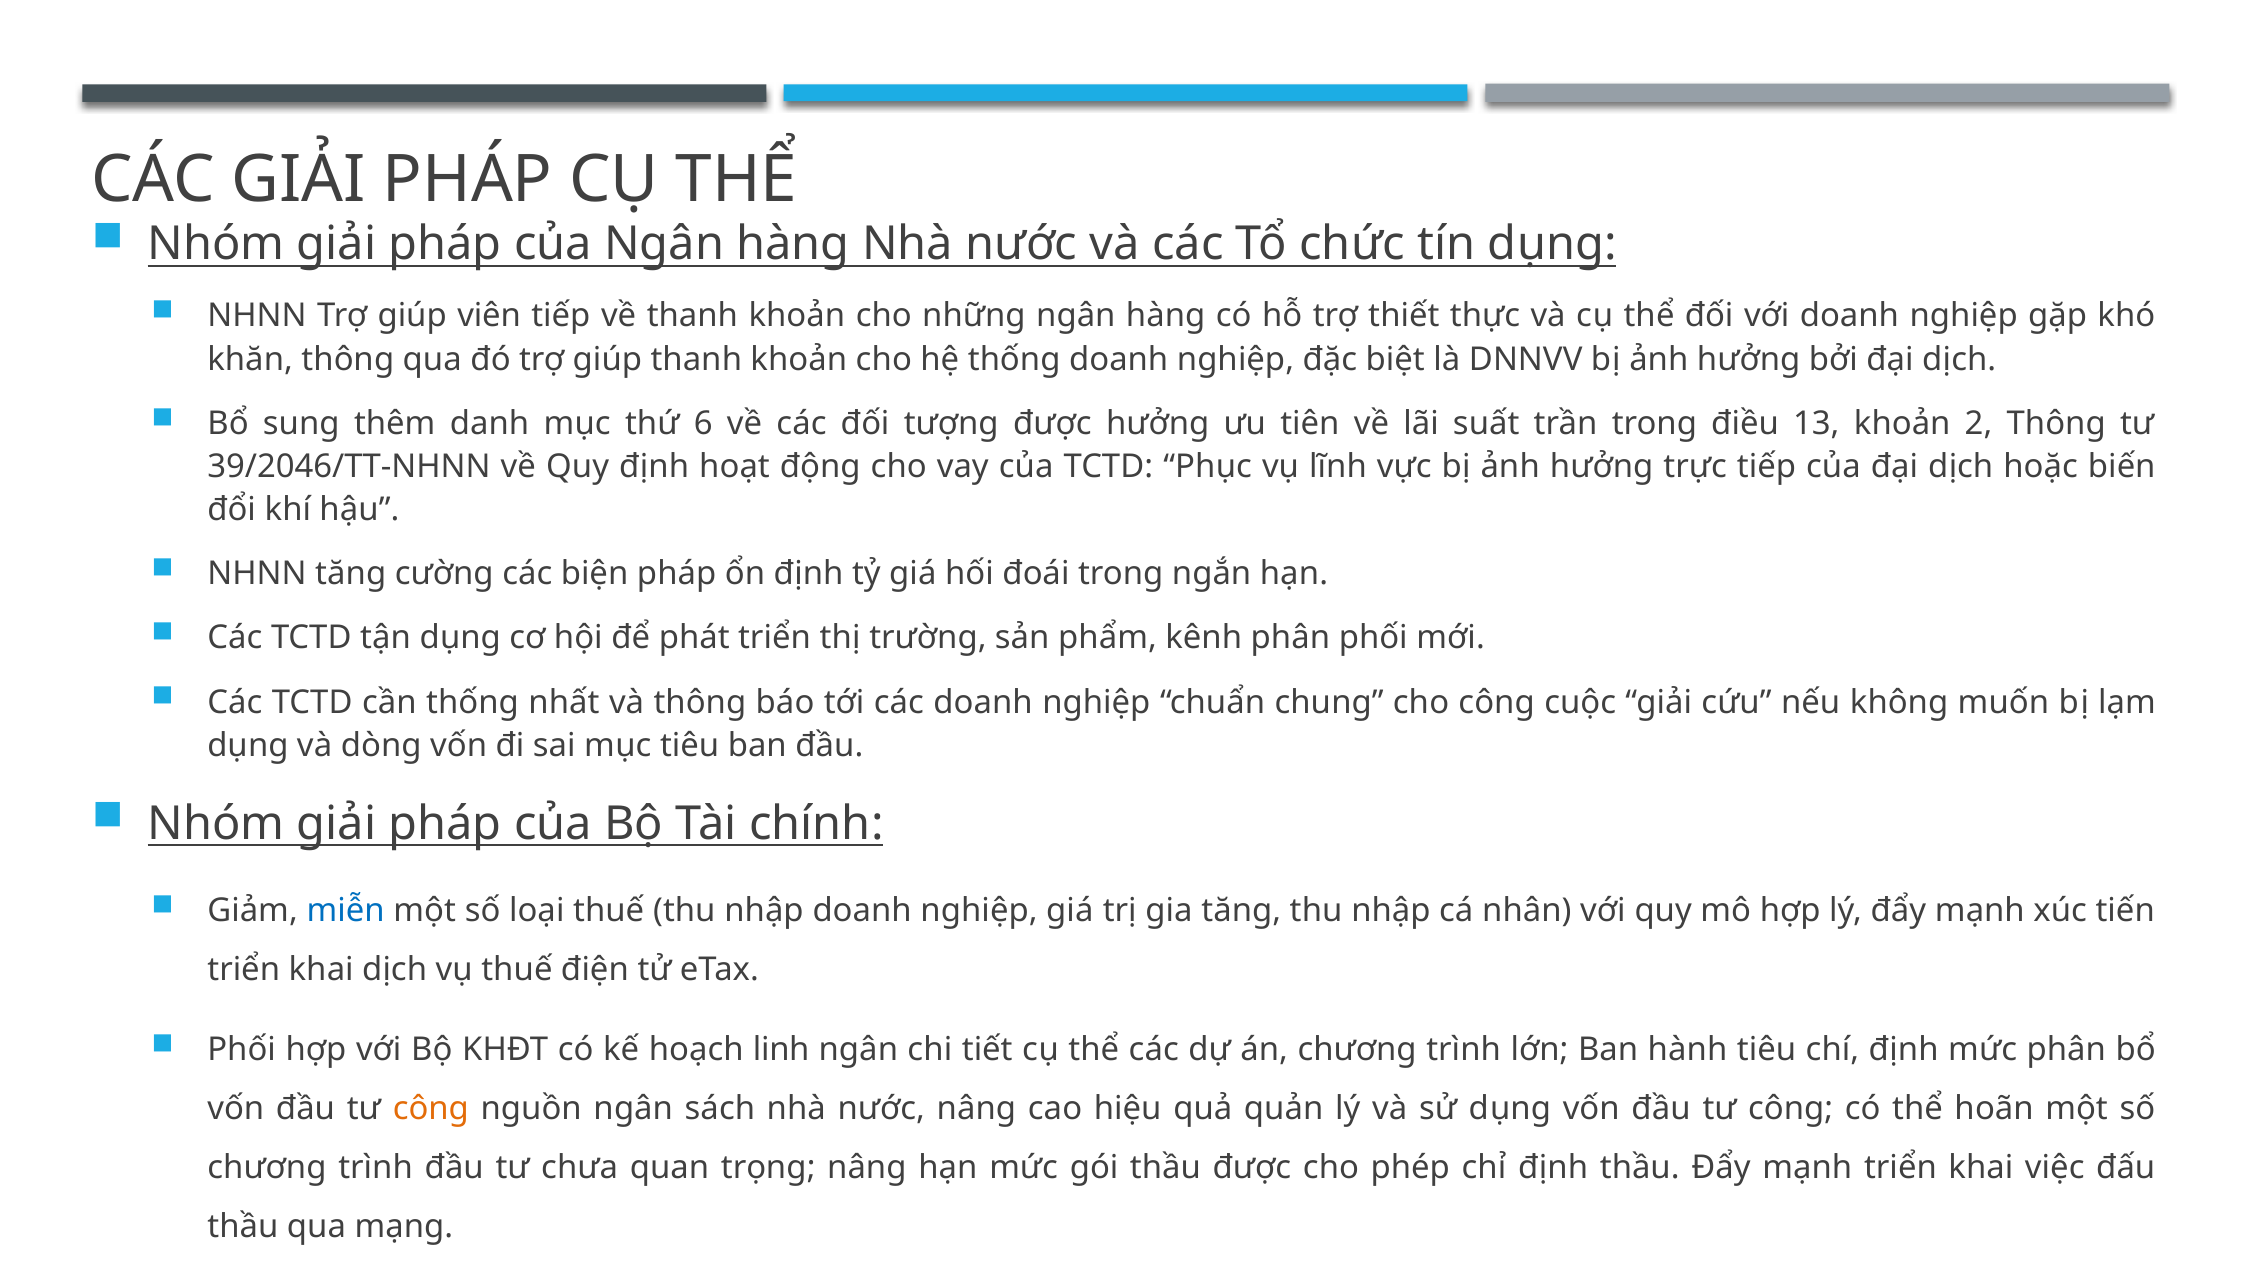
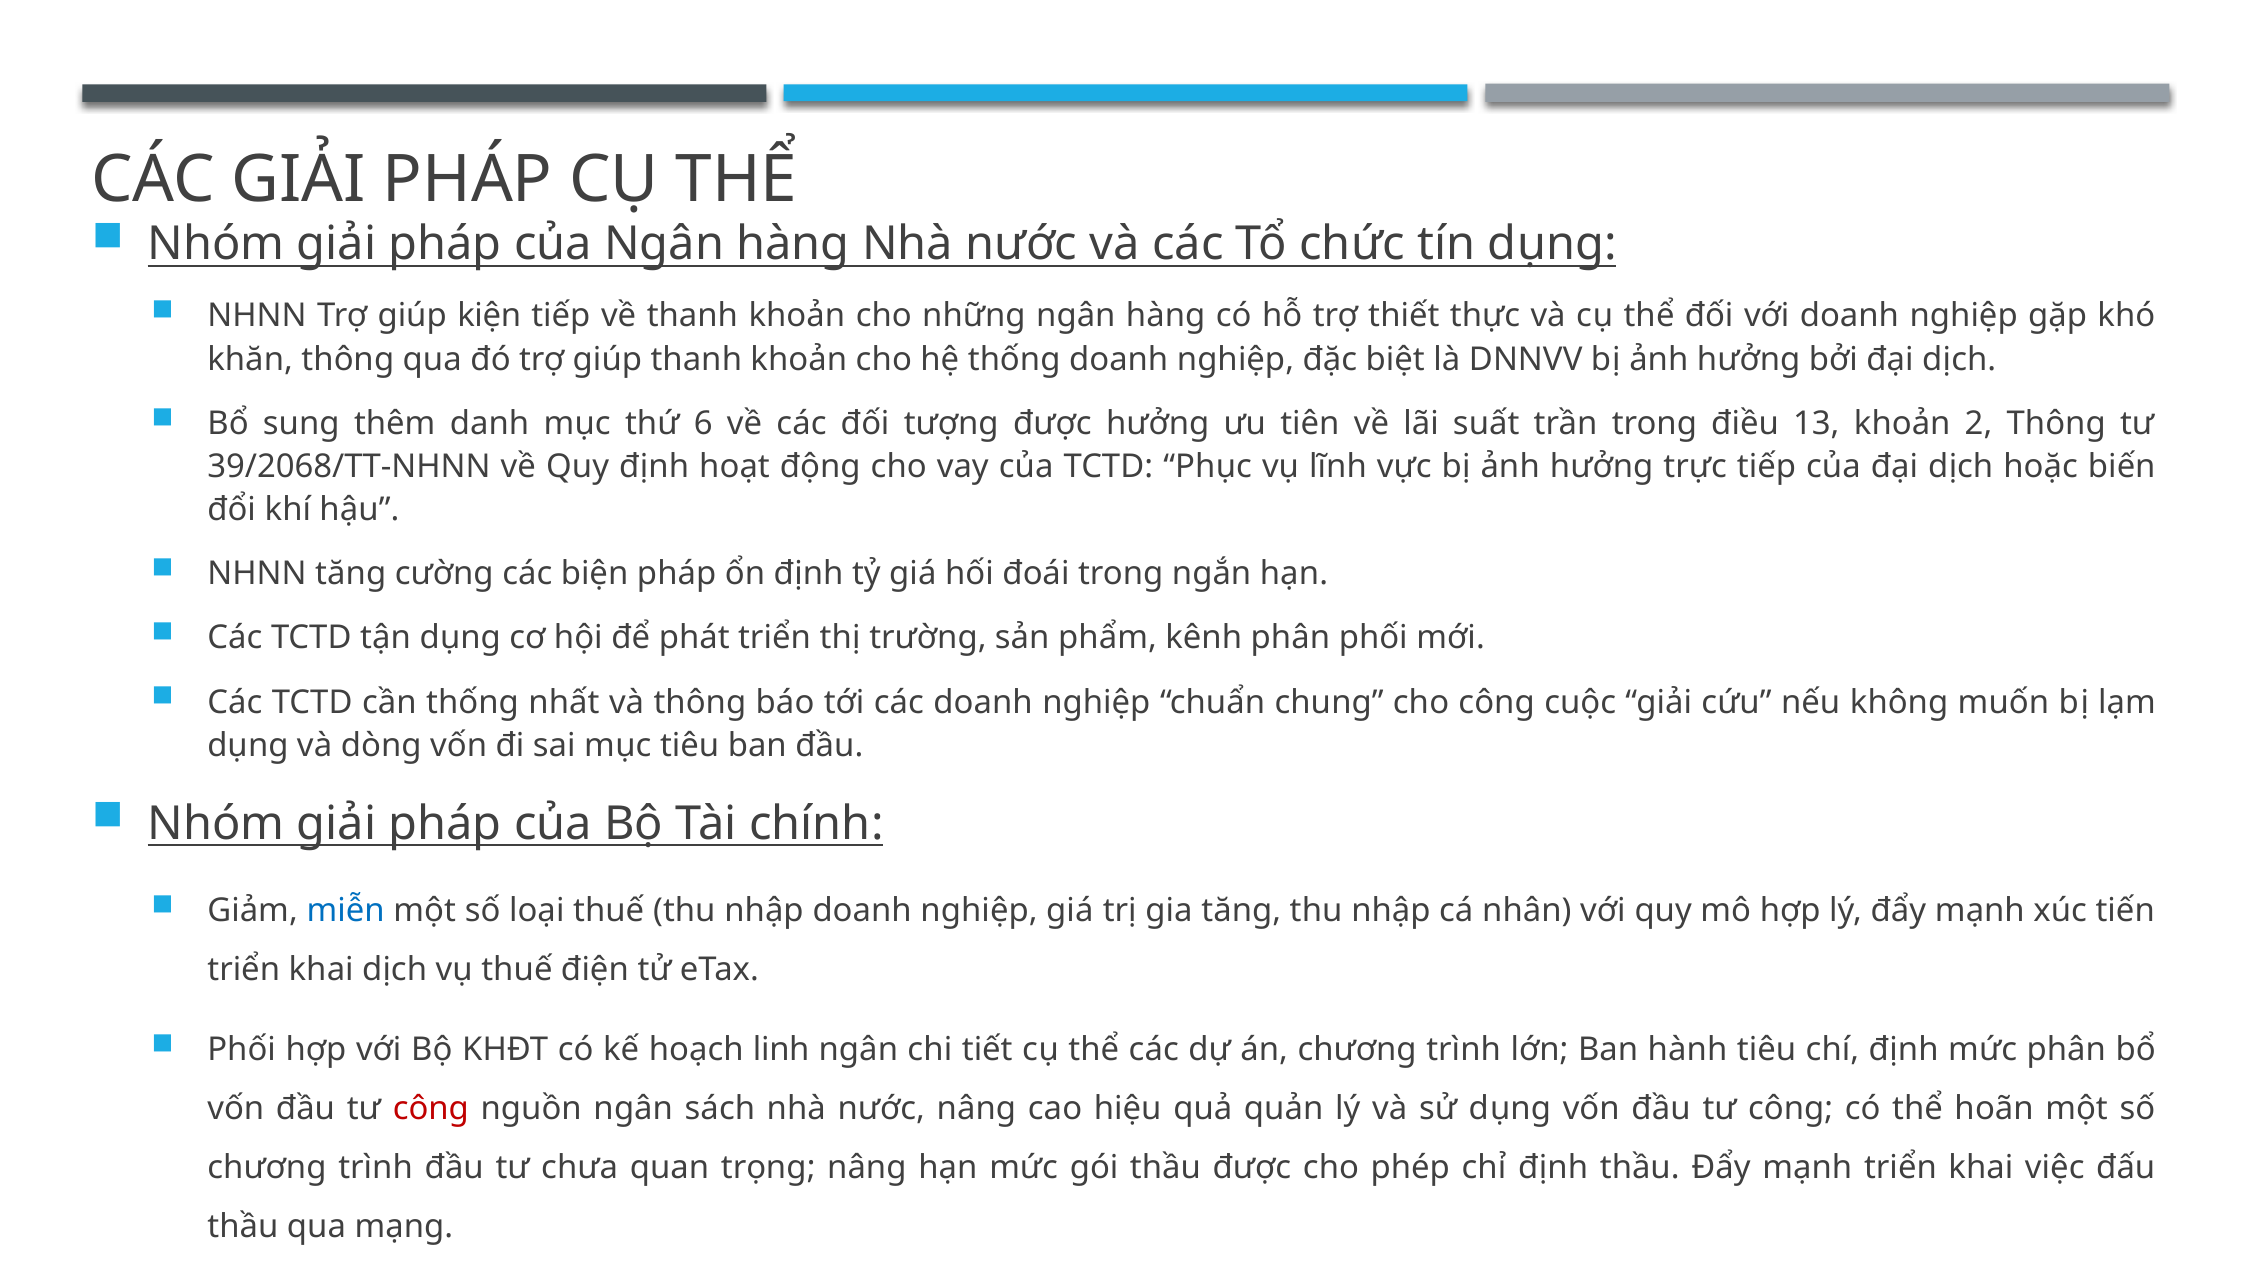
viên: viên -> kiện
39/2046/TT-NHNN: 39/2046/TT-NHNN -> 39/2068/TT-NHNN
công at (431, 1109) colour: orange -> red
